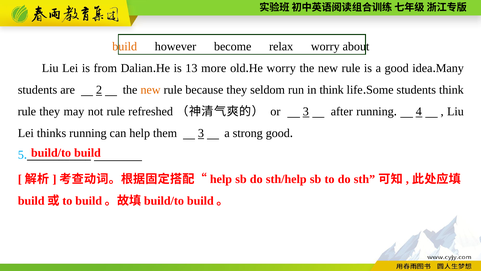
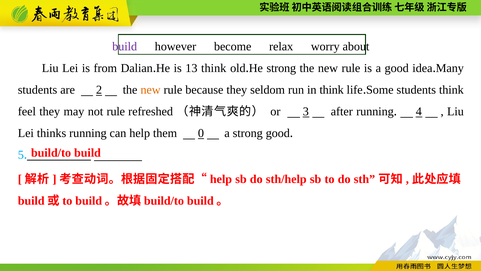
build at (125, 47) colour: orange -> purple
13 more: more -> think
worry at (281, 68): worry -> strong
rule at (27, 111): rule -> feel
them 3: 3 -> 0
